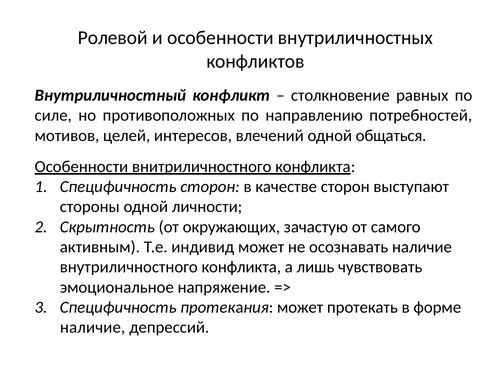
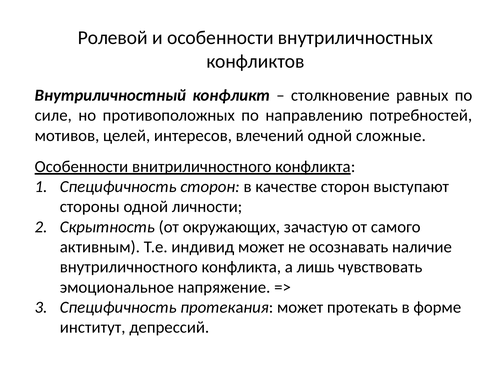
общаться: общаться -> сложные
наличие at (93, 328): наличие -> институт
